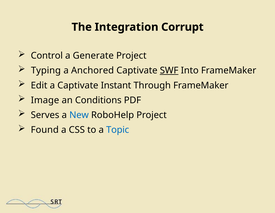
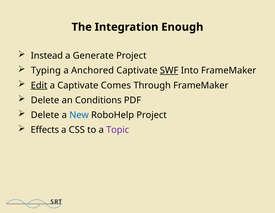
Corrupt: Corrupt -> Enough
Control: Control -> Instead
Edit underline: none -> present
Instant: Instant -> Comes
Image at (45, 100): Image -> Delete
Serves at (45, 115): Serves -> Delete
Found: Found -> Effects
Topic colour: blue -> purple
